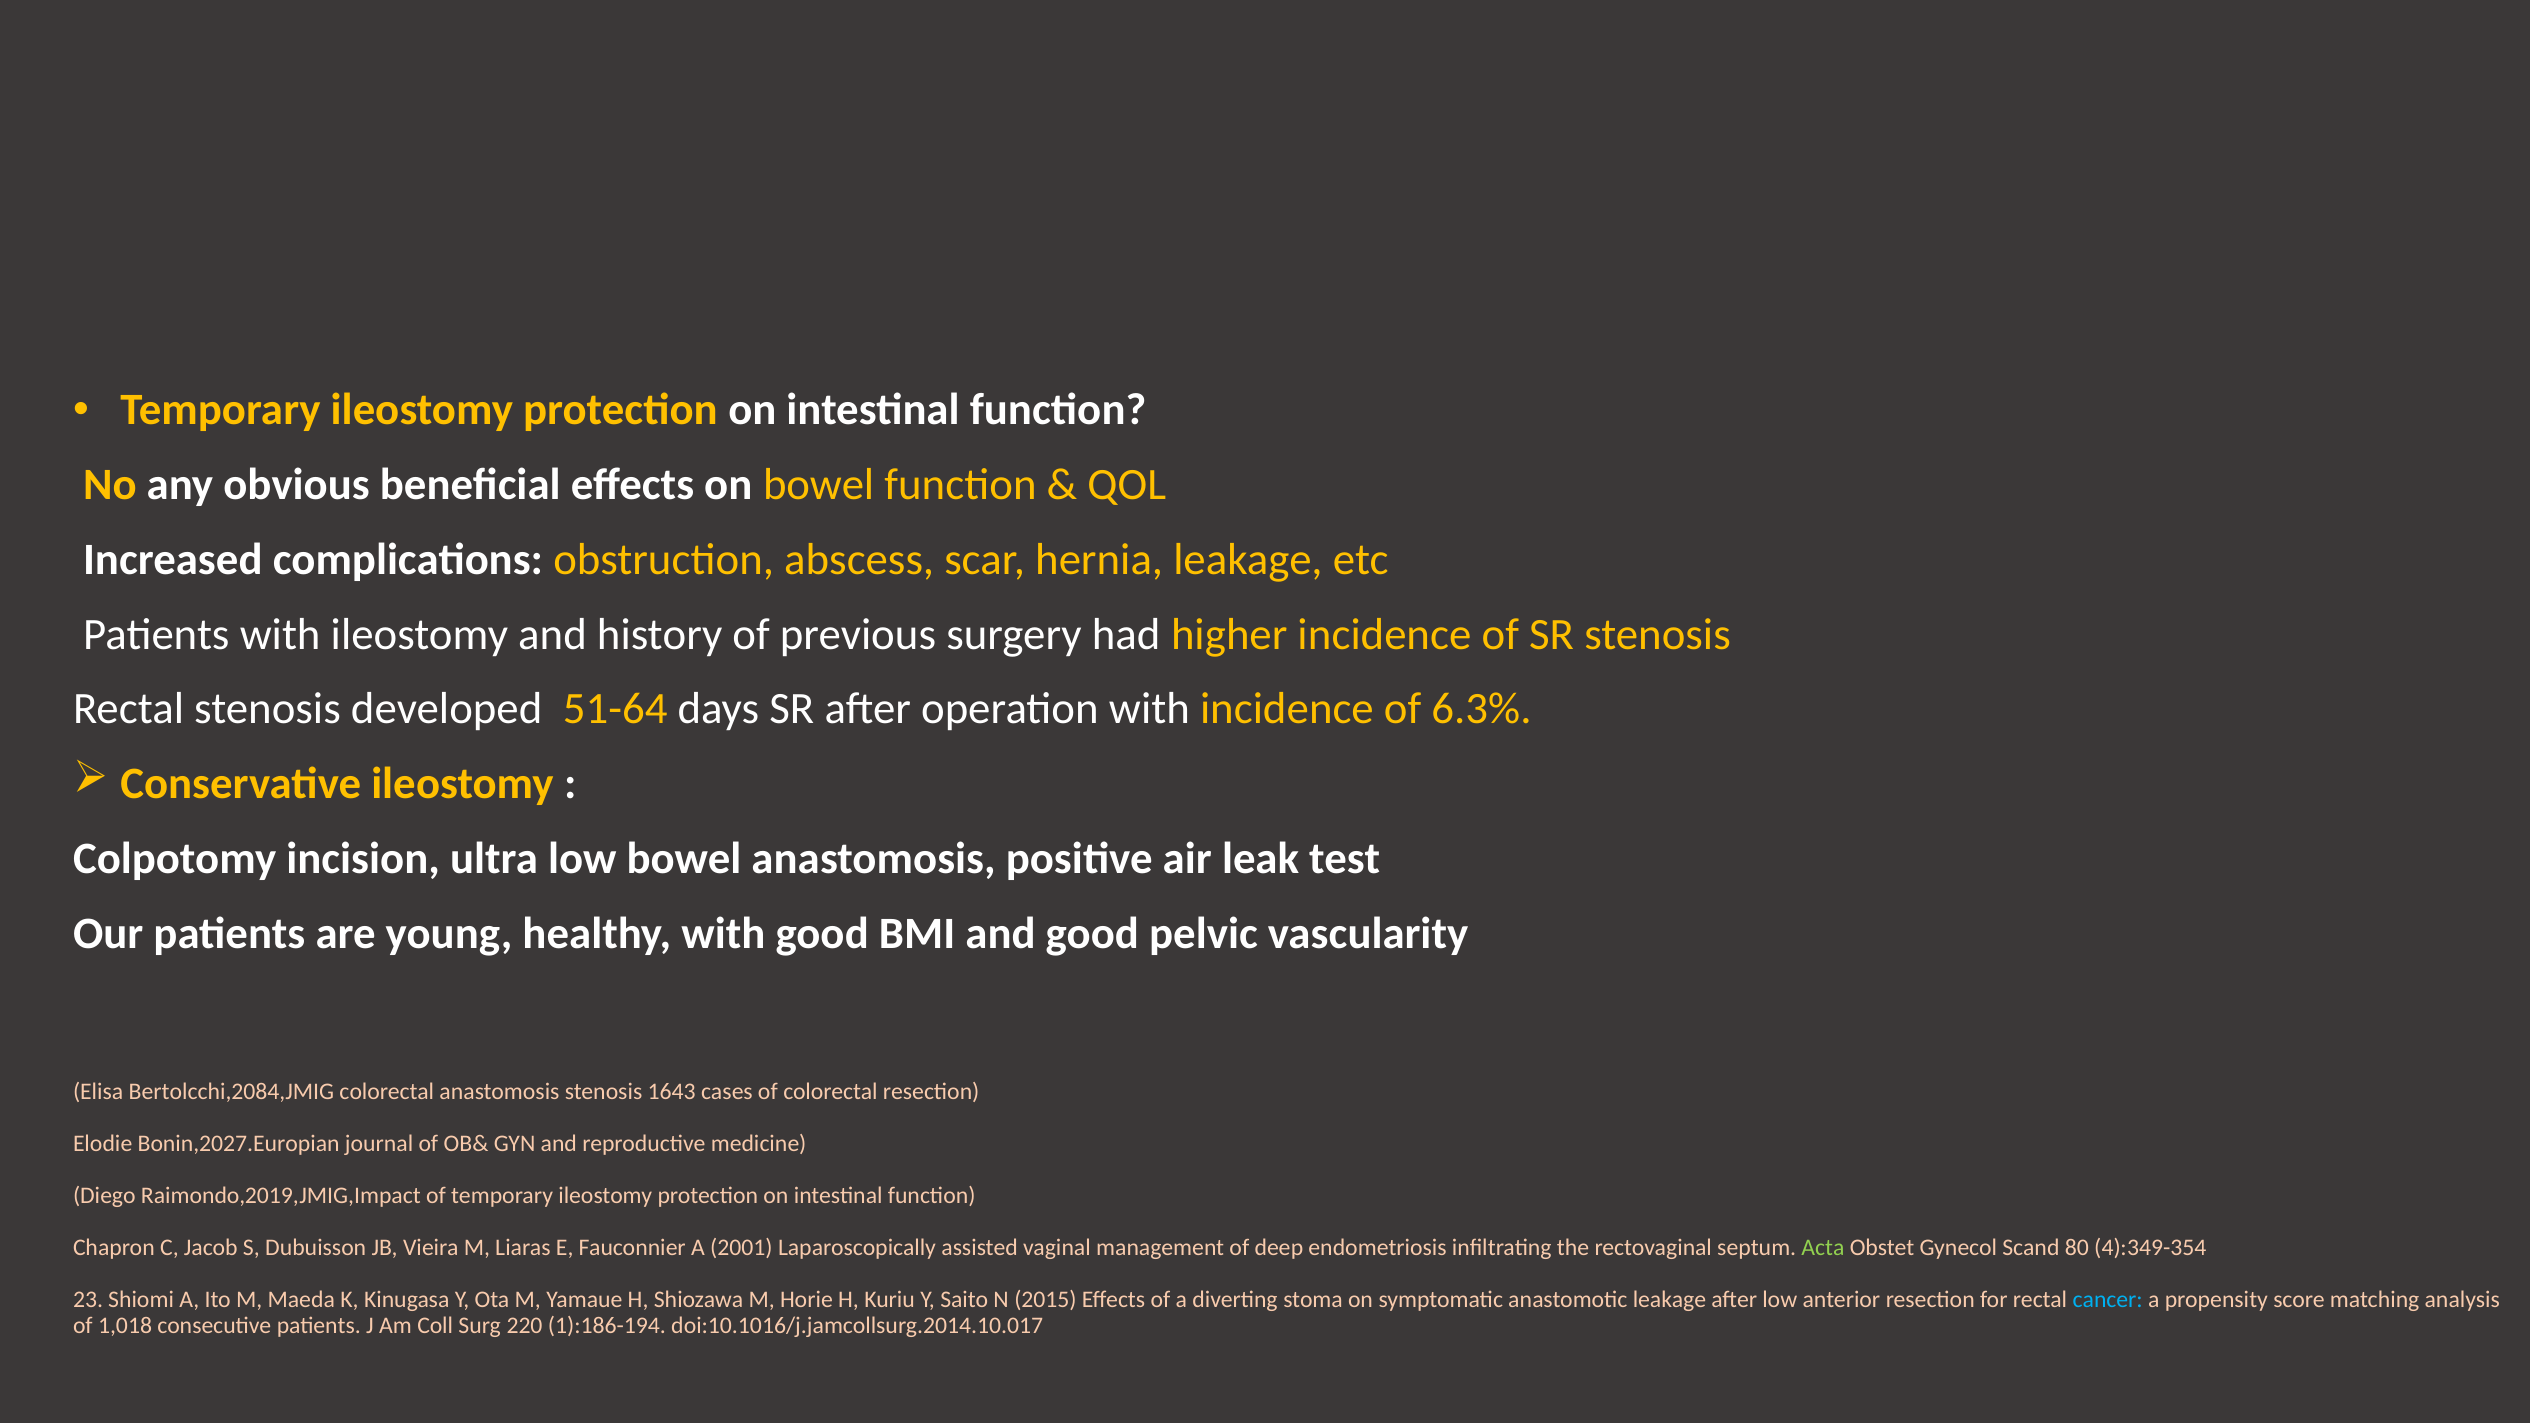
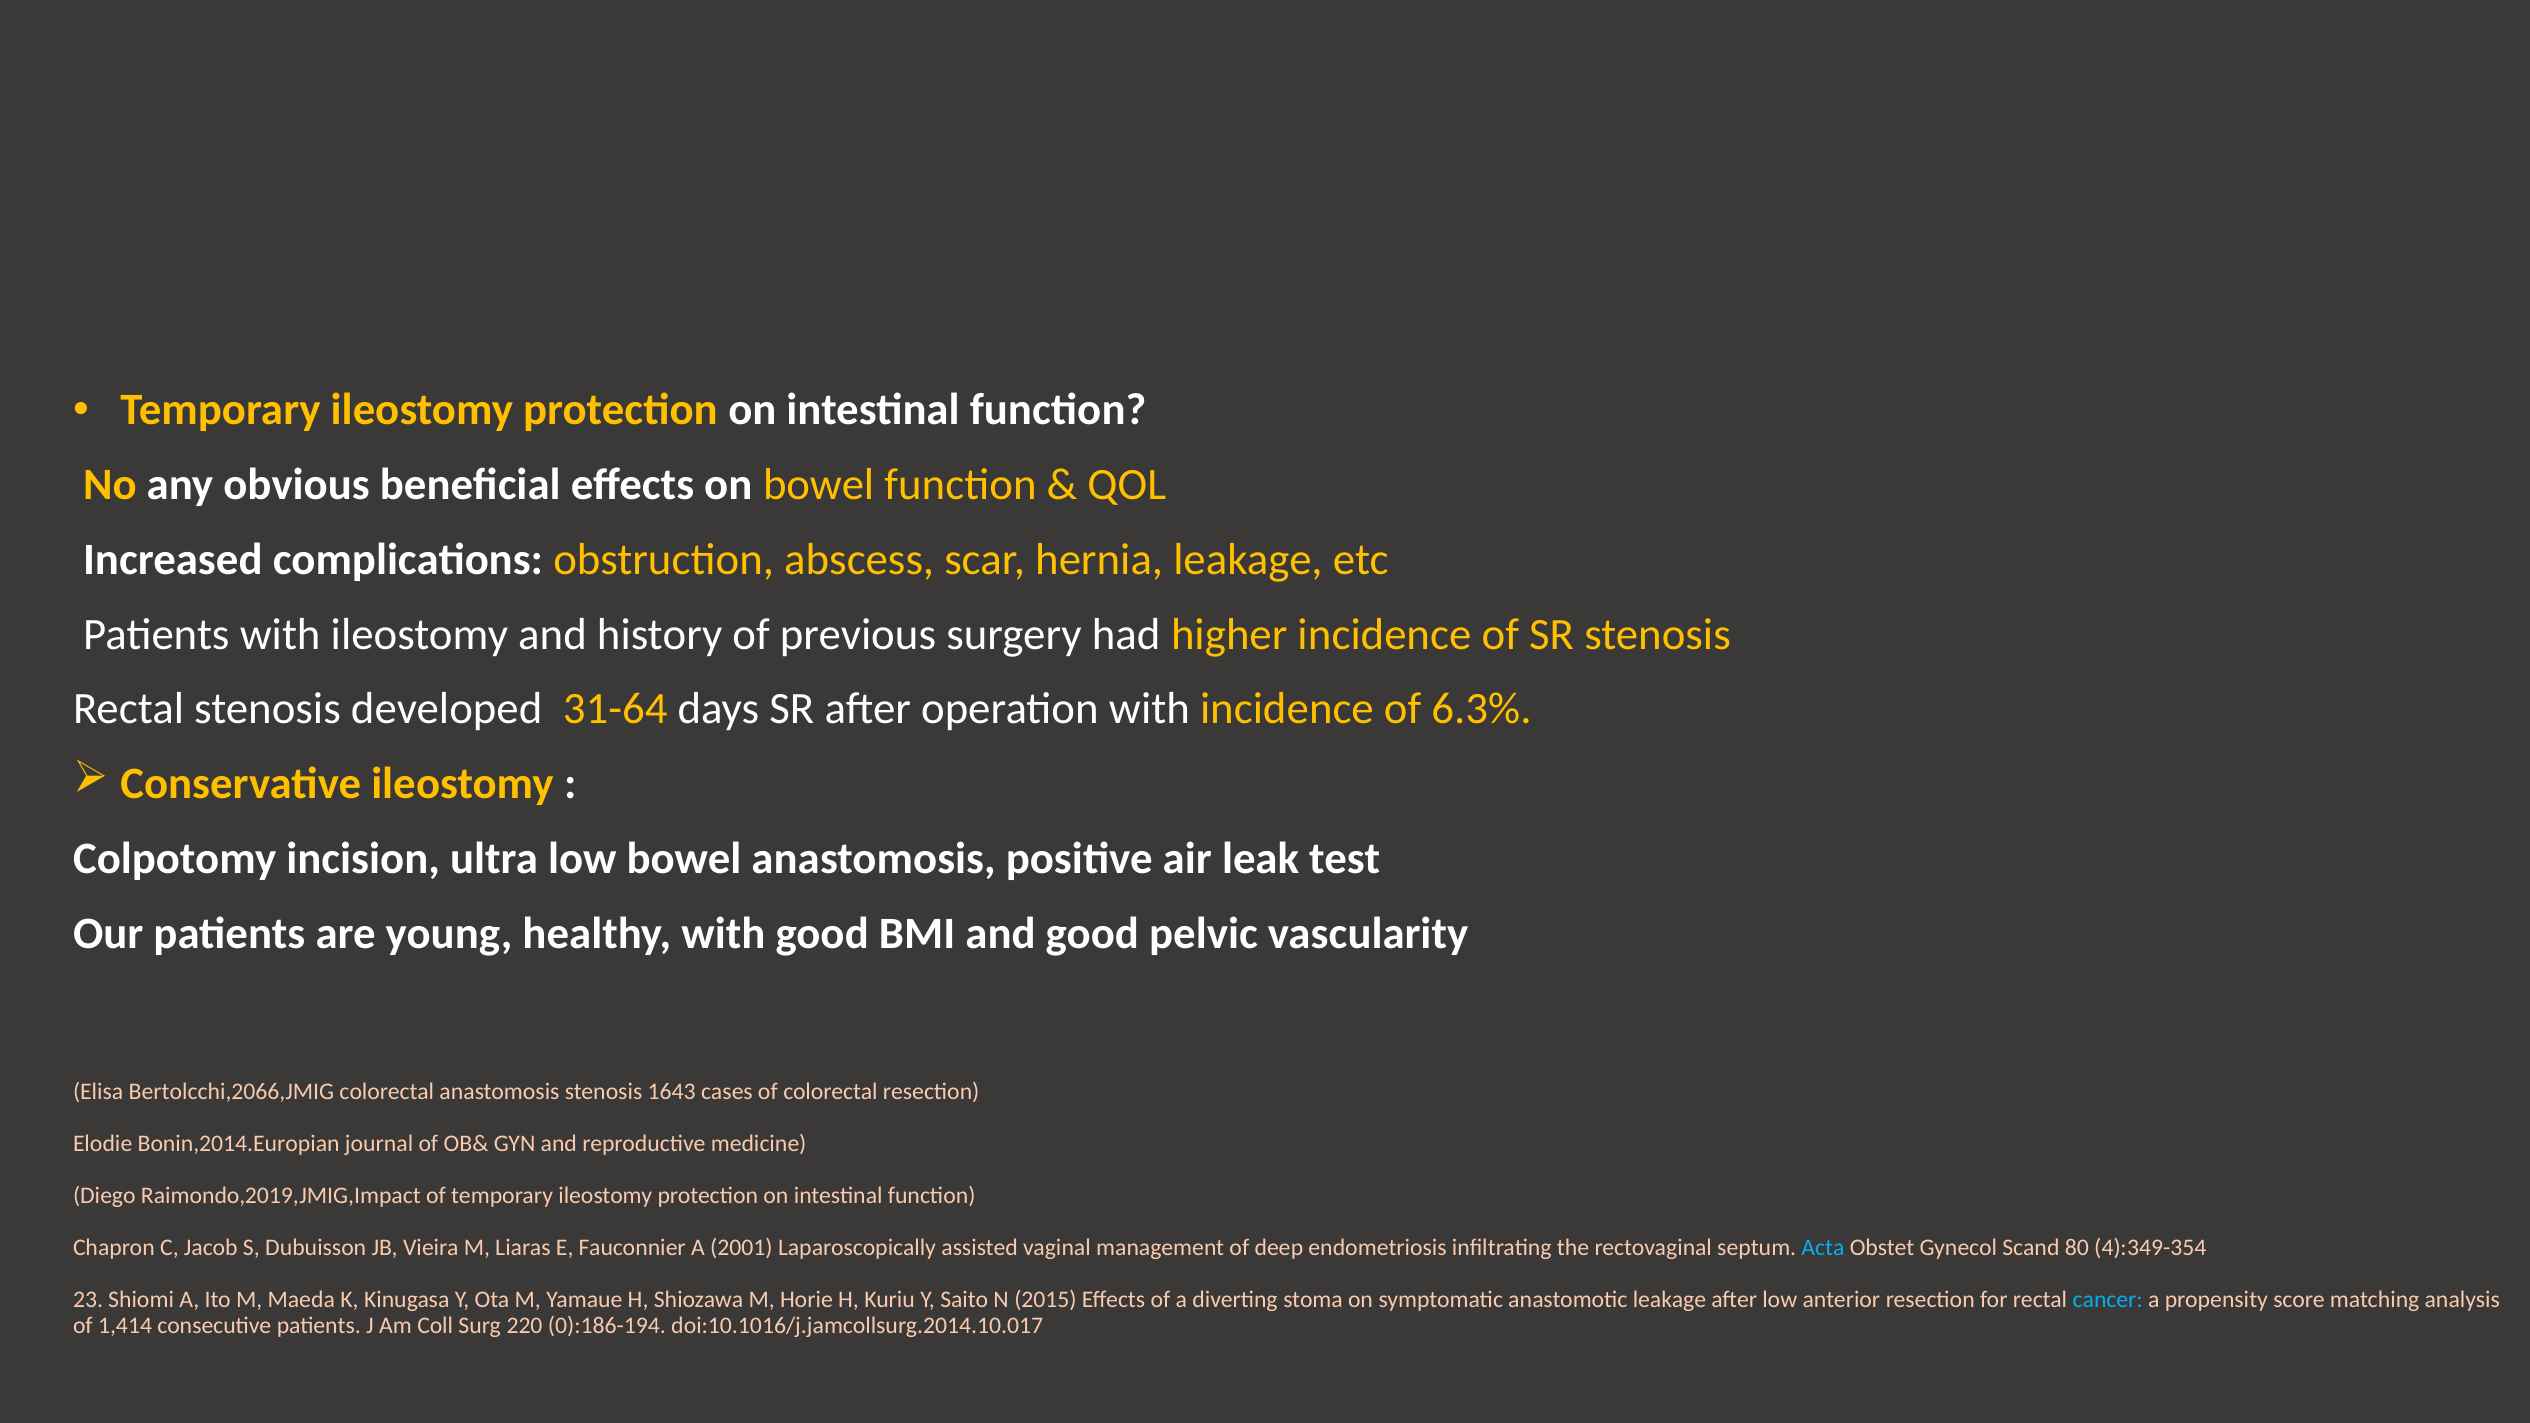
51-64: 51-64 -> 31-64
Bertolcchi,2084,JMIG: Bertolcchi,2084,JMIG -> Bertolcchi,2066,JMIG
Bonin,2027.Europian: Bonin,2027.Europian -> Bonin,2014.Europian
Acta colour: light green -> light blue
1,018: 1,018 -> 1,414
1):186-194: 1):186-194 -> 0):186-194
